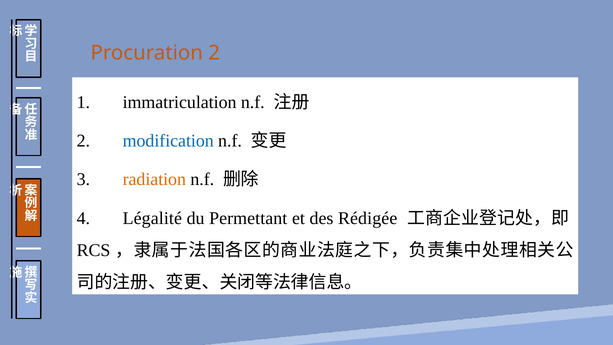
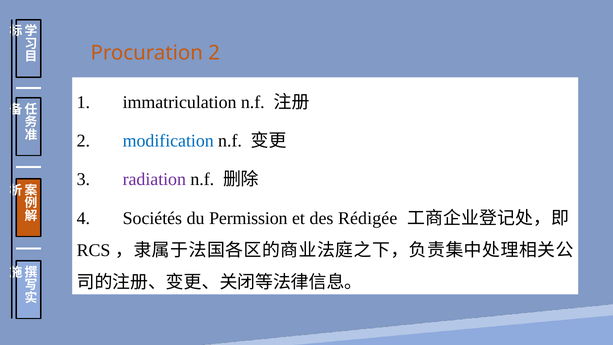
radiation colour: orange -> purple
Légalité: Légalité -> Sociétés
Permettant: Permettant -> Permission
